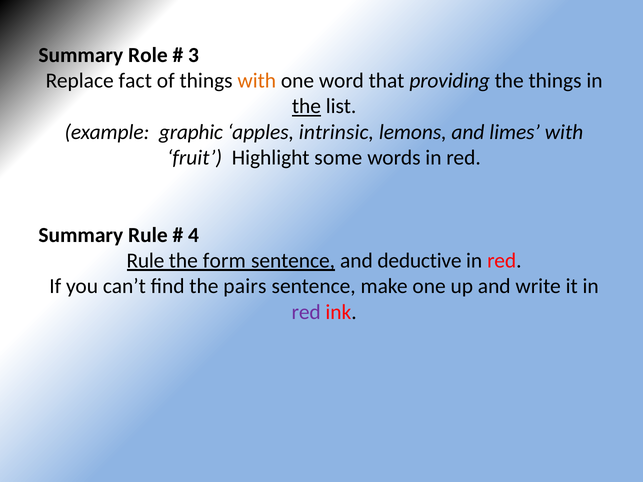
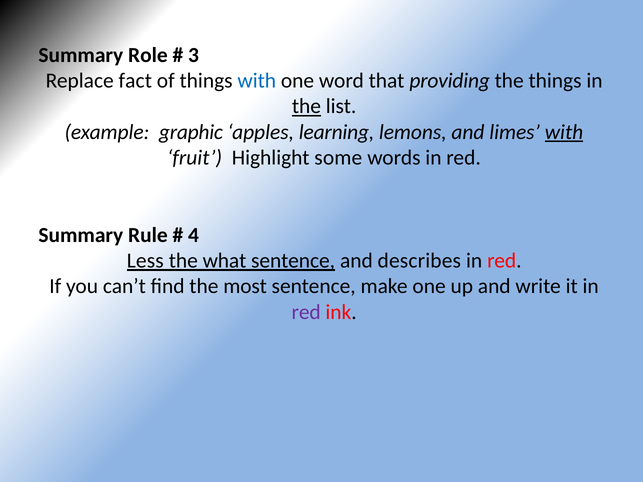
with at (257, 81) colour: orange -> blue
intrinsic: intrinsic -> learning
with at (564, 132) underline: none -> present
Rule at (145, 261): Rule -> Less
form: form -> what
deductive: deductive -> describes
pairs: pairs -> most
